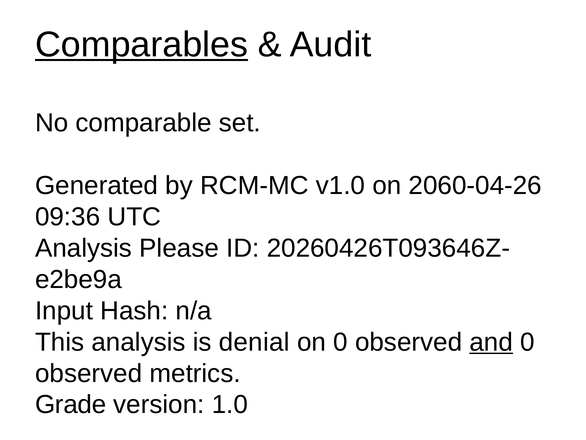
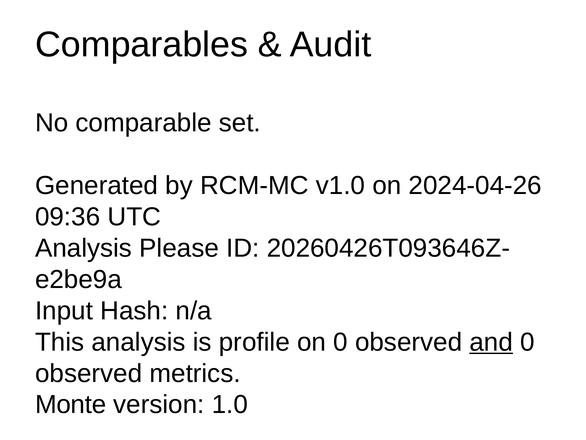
Comparables underline: present -> none
2060-04-26: 2060-04-26 -> 2024-04-26
denial: denial -> profile
Grade: Grade -> Monte
